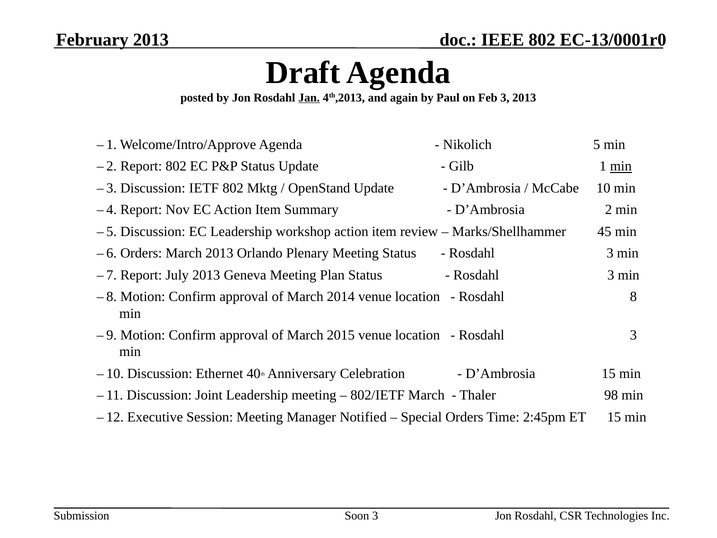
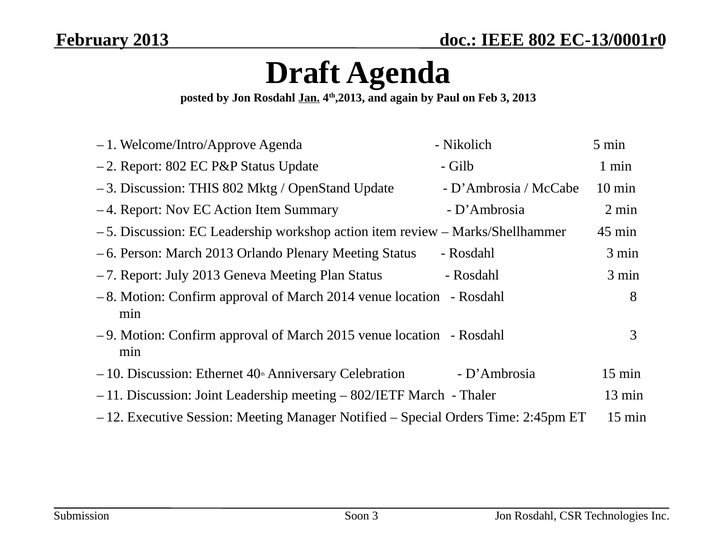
min at (621, 166) underline: present -> none
IETF: IETF -> THIS
6 Orders: Orders -> Person
98: 98 -> 13
